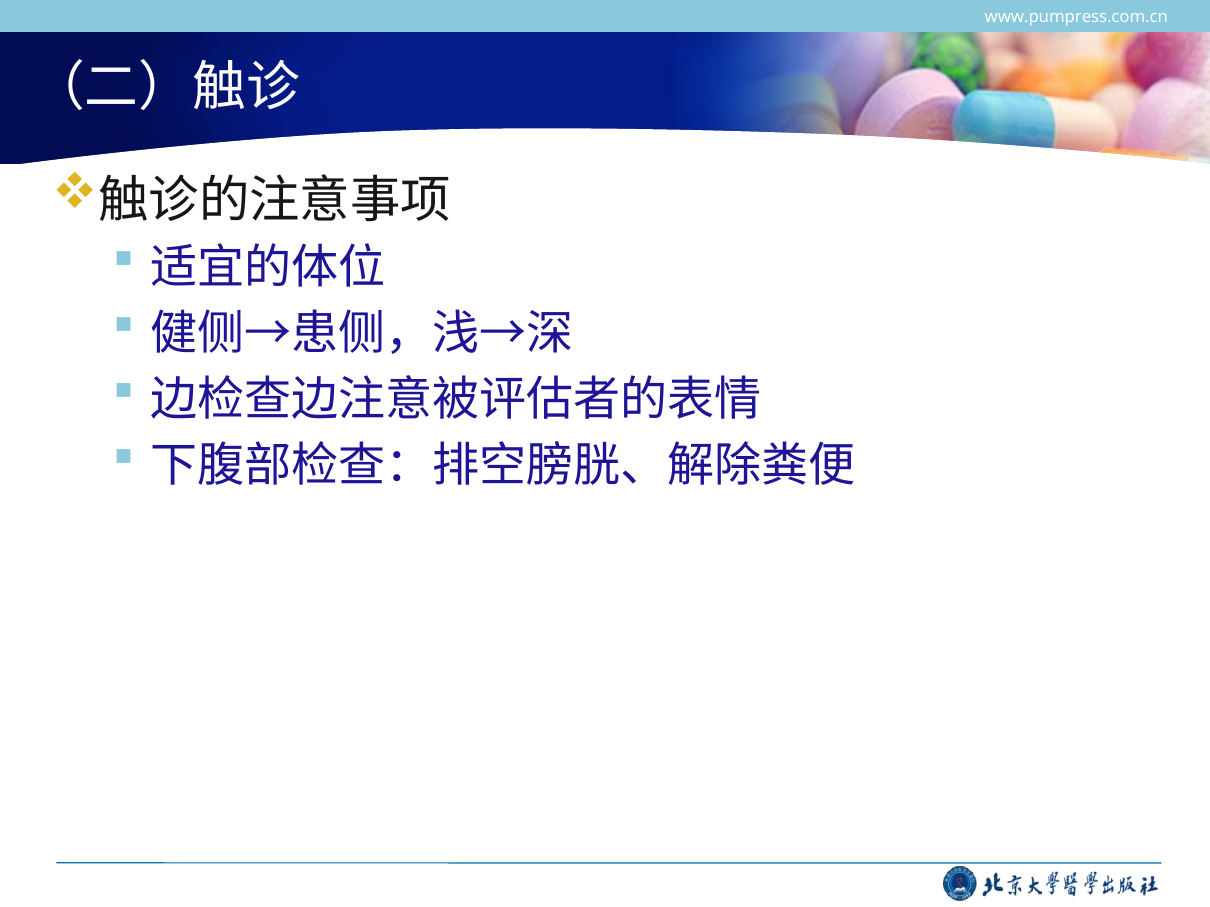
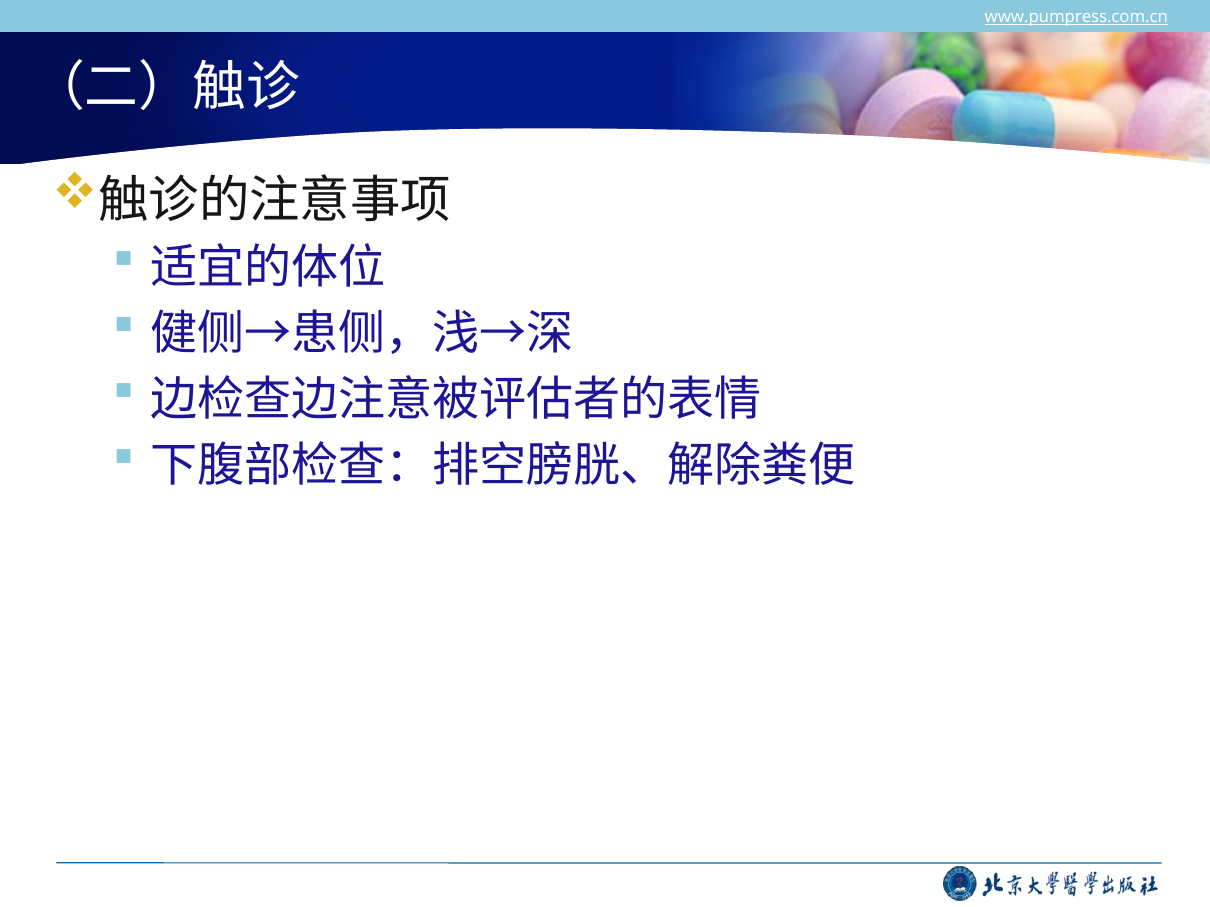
www.pumpress.com.cn underline: none -> present
